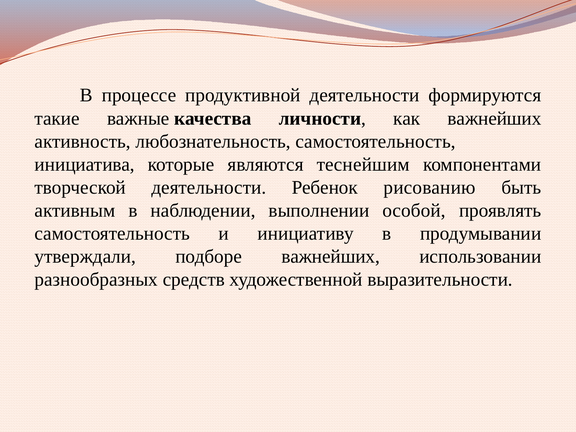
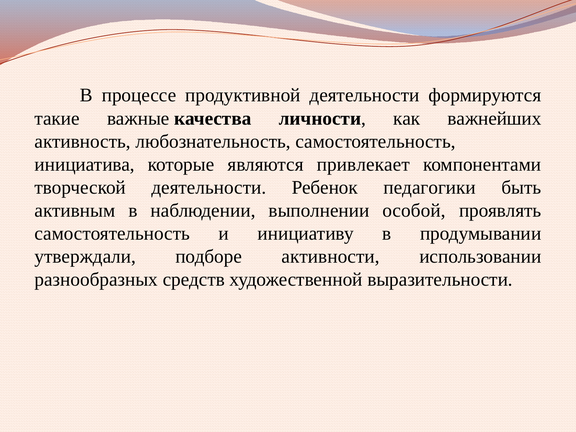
теснейшим: теснейшим -> привлекает
рисованию: рисованию -> педагогики
подборе важнейших: важнейших -> активности
